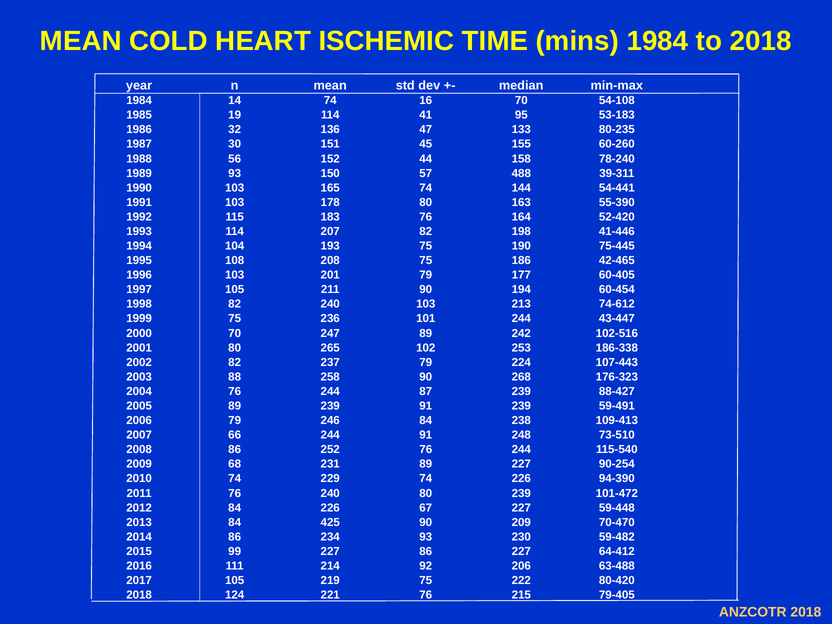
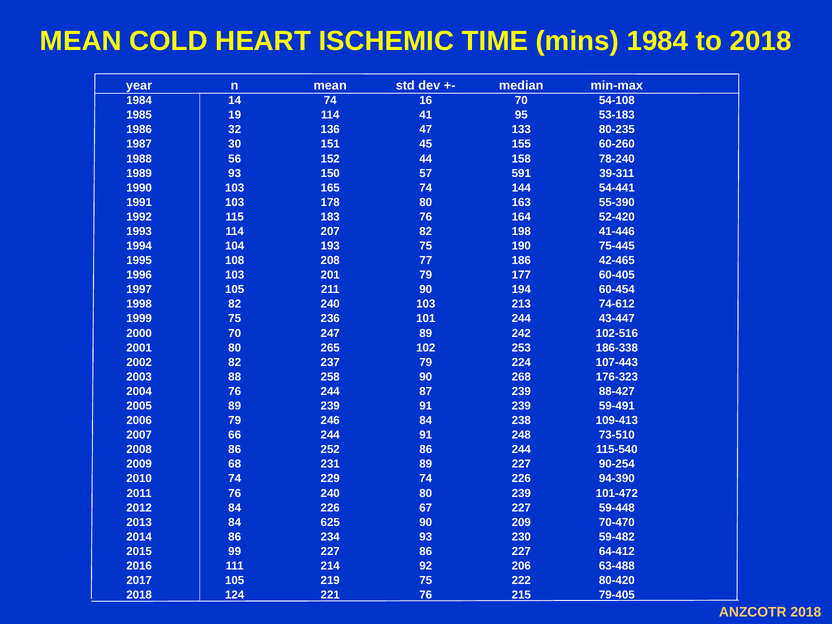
488: 488 -> 591
208 75: 75 -> 77
252 76: 76 -> 86
425: 425 -> 625
